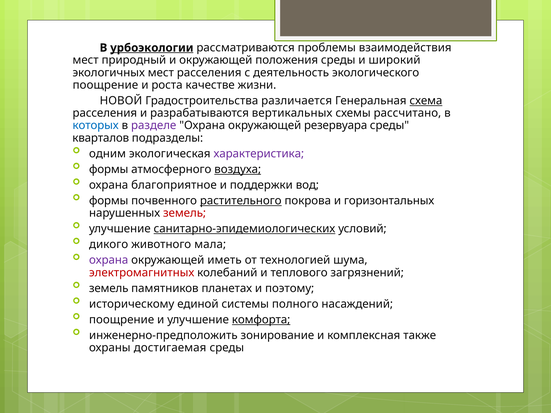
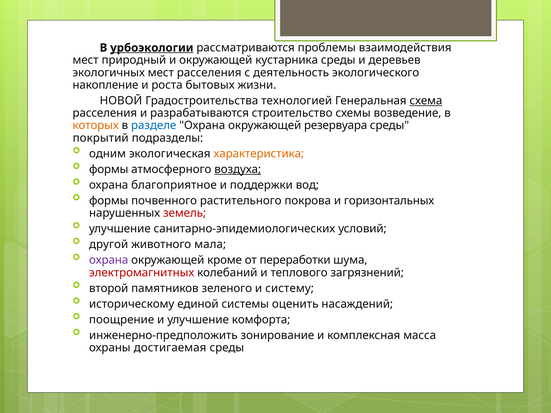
положения: положения -> кустарника
широкий: широкий -> деревьев
поощрение at (105, 85): поощрение -> накопление
качестве: качестве -> бытовых
различается: различается -> технологией
вертикальных: вертикальных -> строительство
рассчитано: рассчитано -> возведение
которых colour: blue -> orange
разделе colour: purple -> blue
кварталов: кварталов -> покрытий
характеристика colour: purple -> orange
растительного underline: present -> none
санитарно-эпидемиологических underline: present -> none
дикого: дикого -> другой
иметь: иметь -> кроме
технологией: технологией -> переработки
земель at (109, 288): земель -> второй
планетах: планетах -> зеленого
поэтому: поэтому -> систему
полного: полного -> оценить
комфорта underline: present -> none
также: также -> масса
